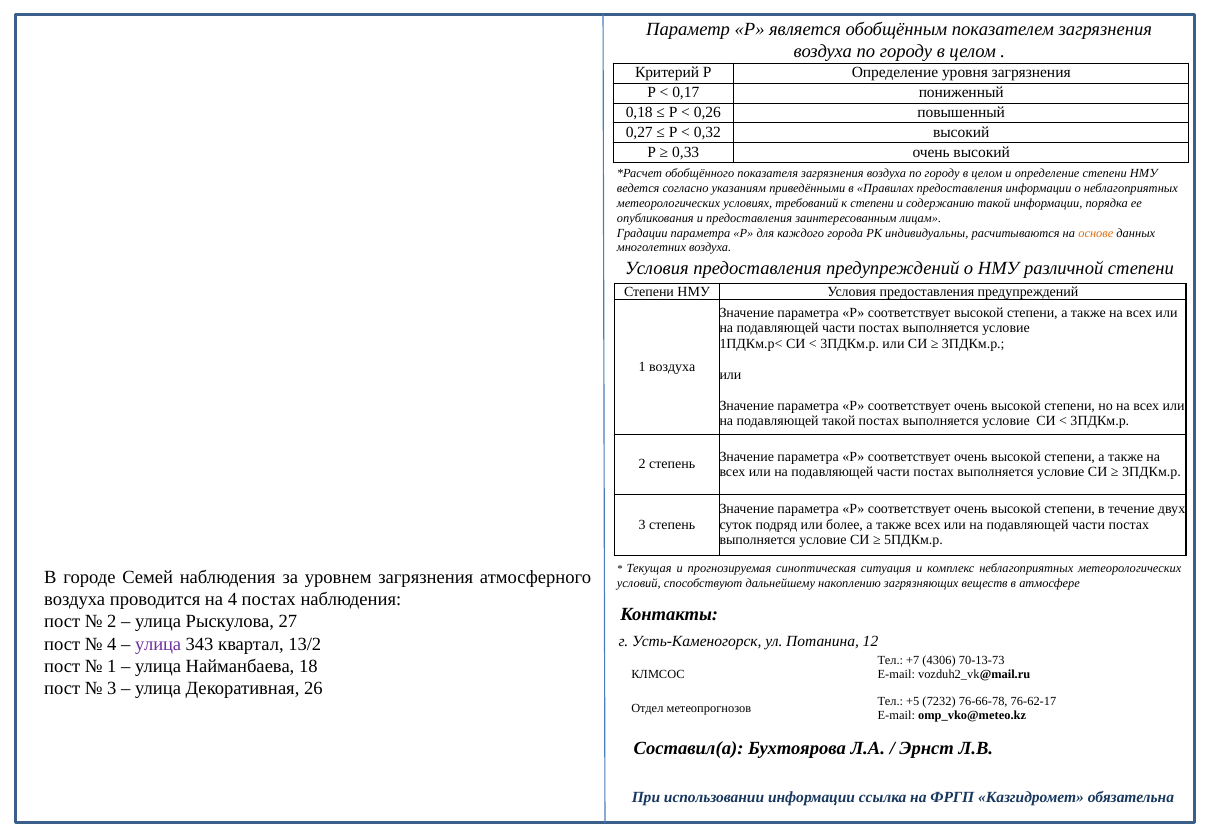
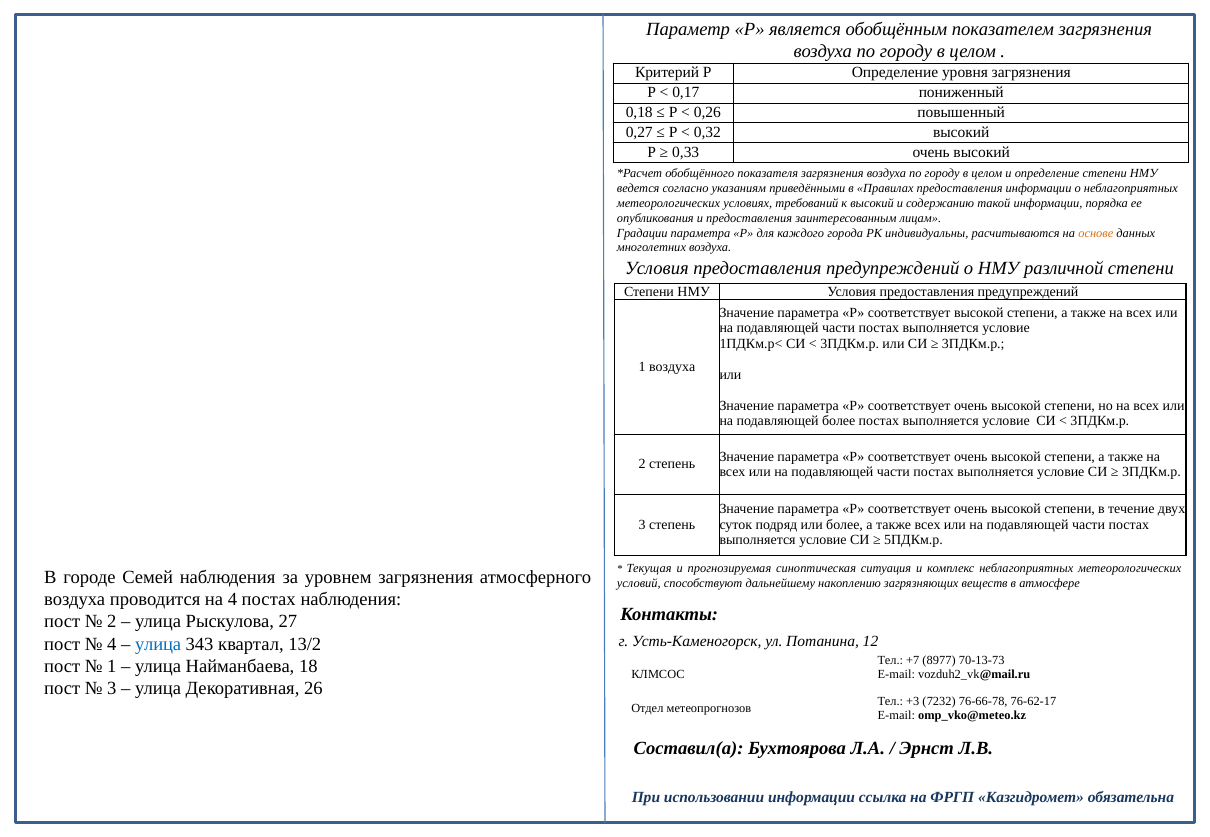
к степени: степени -> высокий
подавляющей такой: такой -> более
улица at (158, 645) colour: purple -> blue
4306: 4306 -> 8977
+5: +5 -> +3
